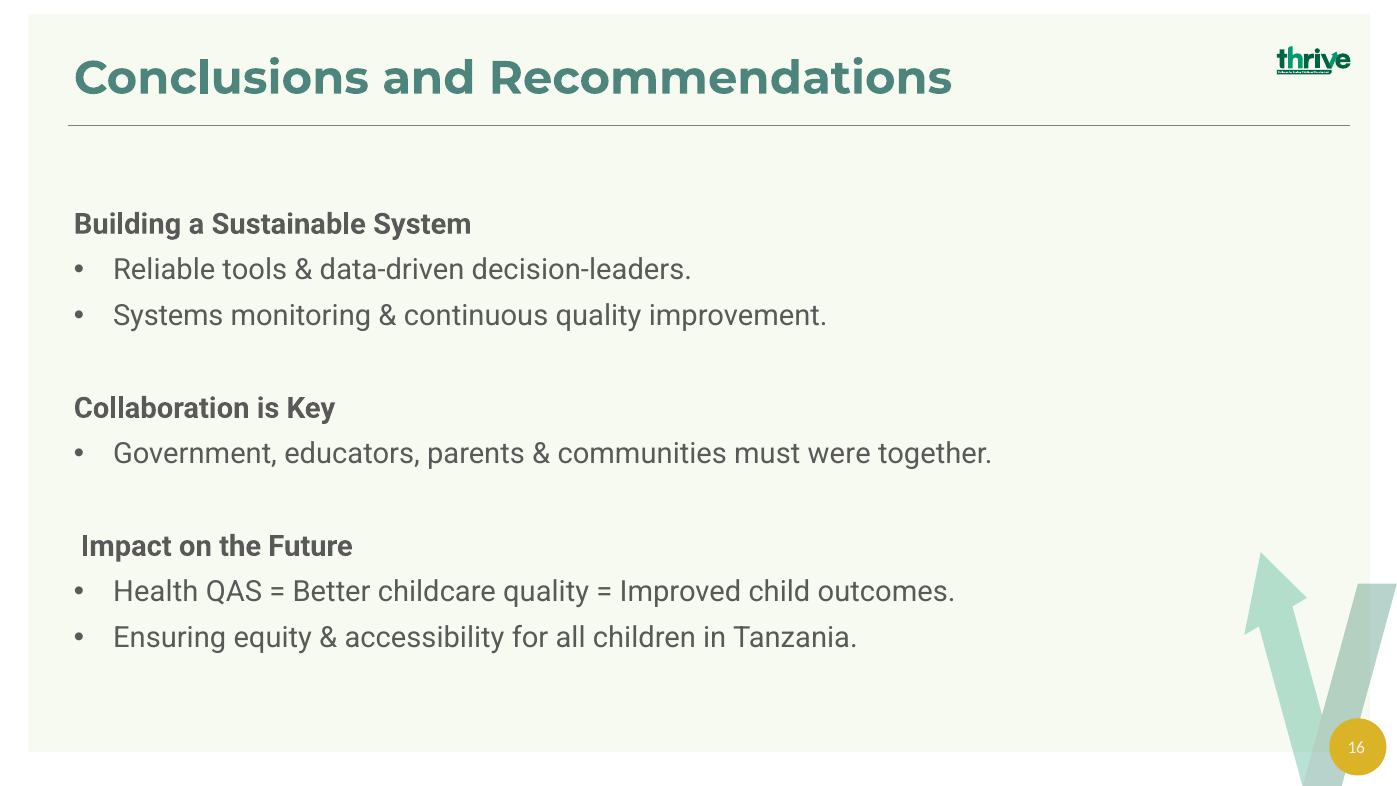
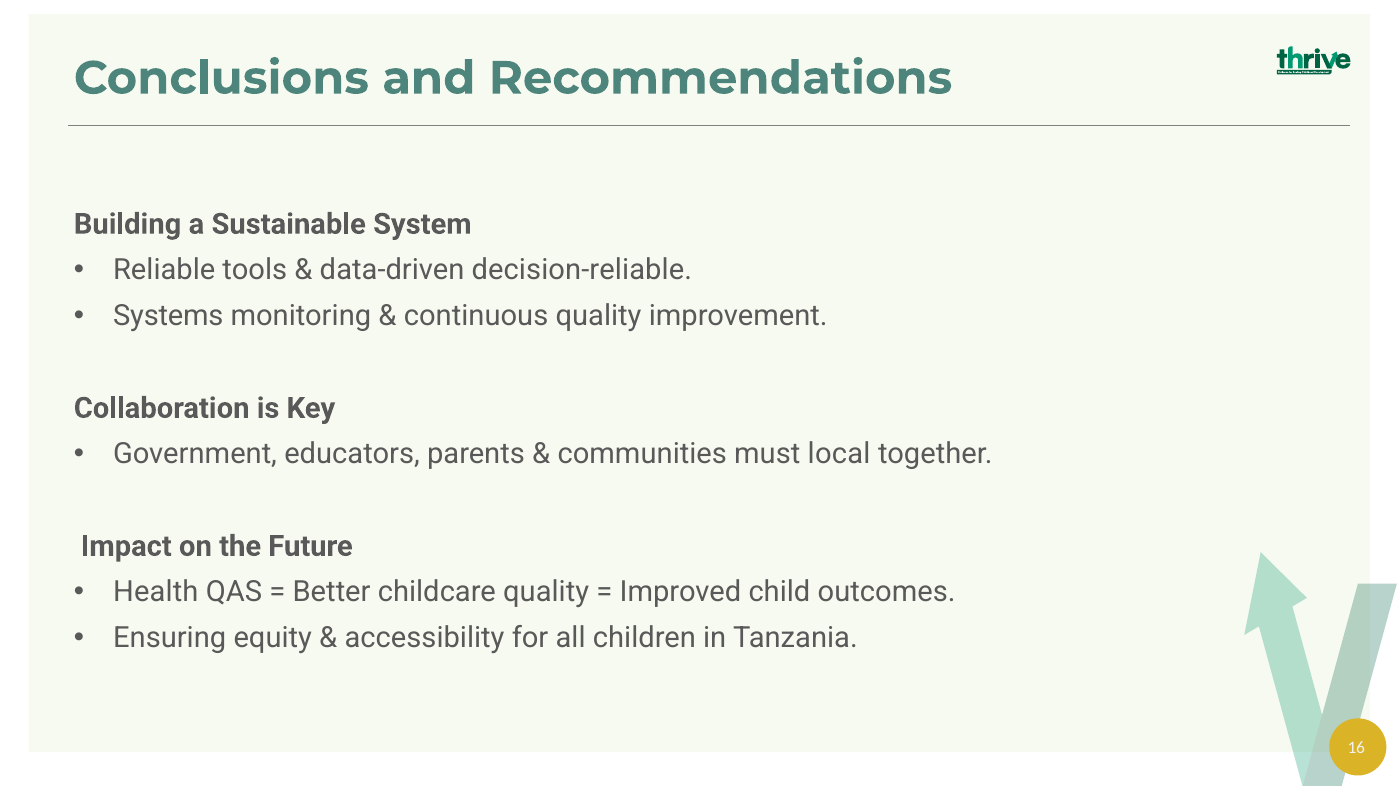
decision-leaders: decision-leaders -> decision-reliable
were: were -> local
